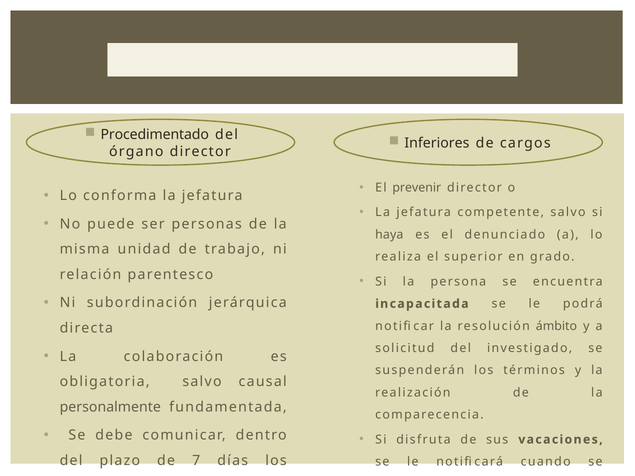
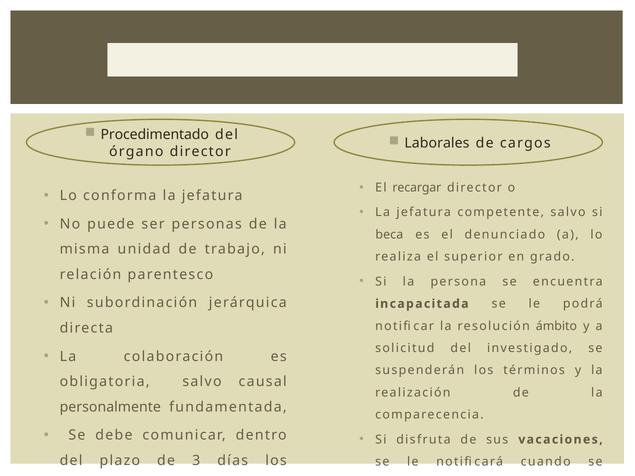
Inferiores: Inferiores -> Laborales
prevenir: prevenir -> recargar
haya: haya -> beca
7: 7 -> 3
